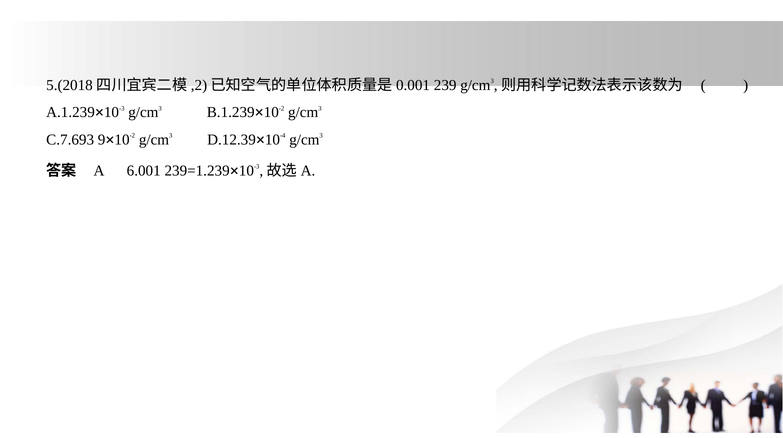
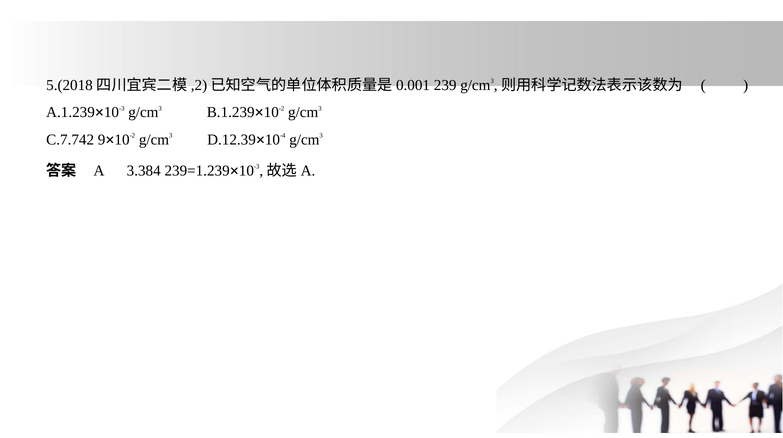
C.7.693: C.7.693 -> C.7.742
6.001: 6.001 -> 3.384
